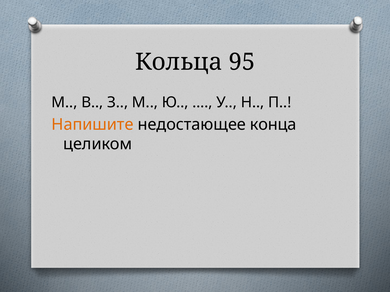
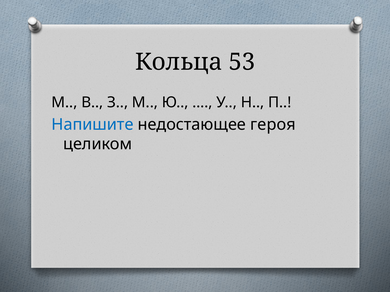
95: 95 -> 53
Напишите colour: orange -> blue
конца: конца -> героя
